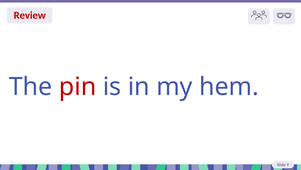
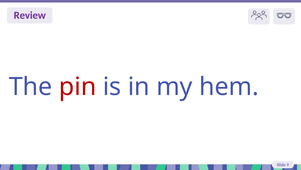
Review colour: red -> purple
